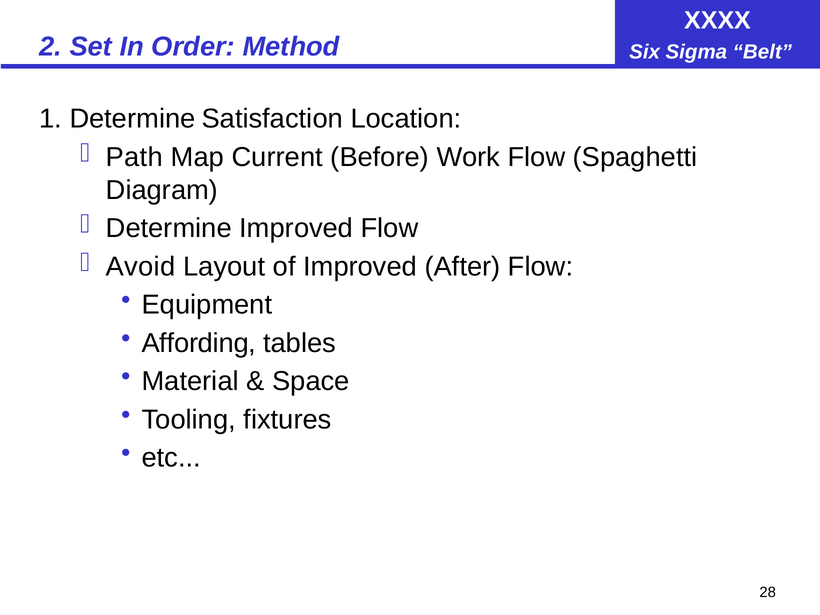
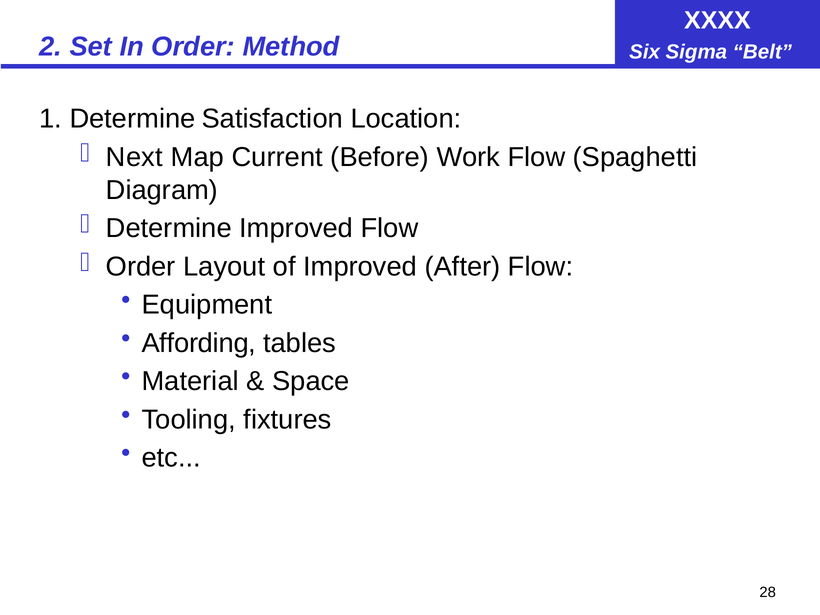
Path: Path -> Next
Avoid at (141, 267): Avoid -> Order
